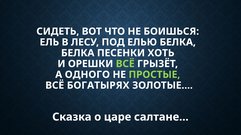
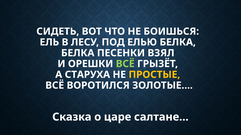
ХОТЬ: ХОТЬ -> ВЗЯЛ
ОДНОГО: ОДНОГО -> СТАРУХА
ПРОСТЫЕ colour: light green -> yellow
БОГАТЫРЯХ: БОГАТЫРЯХ -> ВОРОТИЛСЯ
